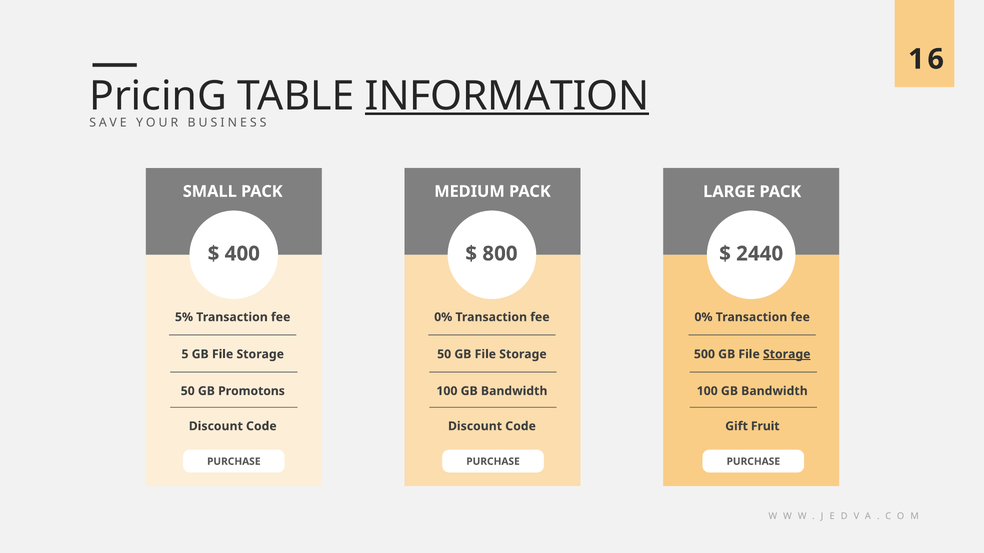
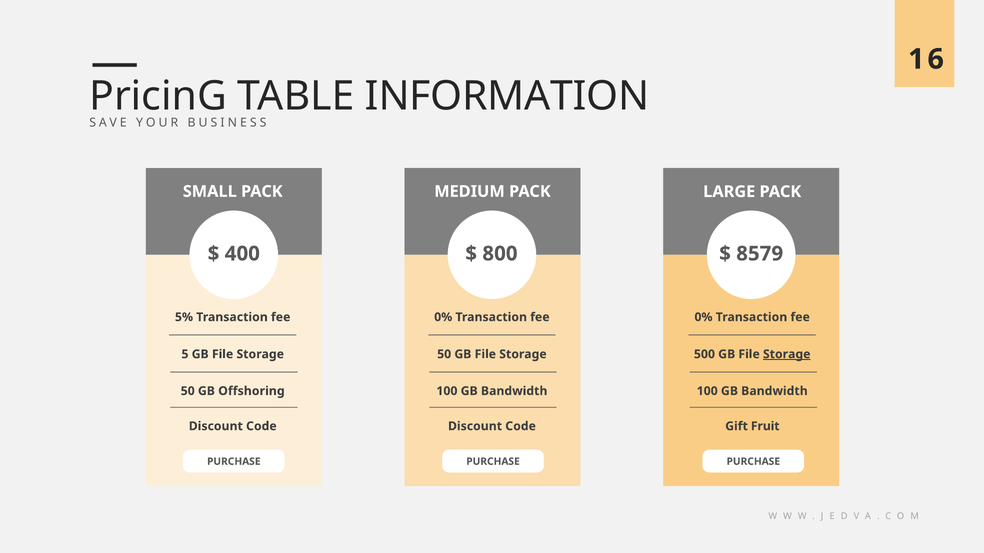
INFORMATION underline: present -> none
2440: 2440 -> 8579
Promotons: Promotons -> Offshoring
